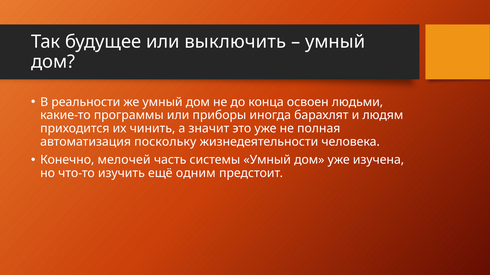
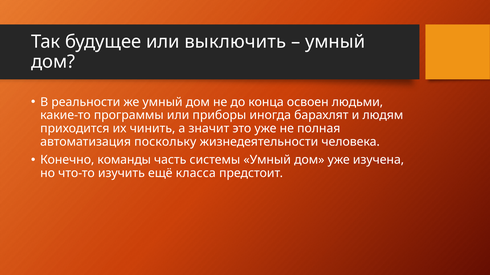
мелочей: мелочей -> команды
одним: одним -> класса
